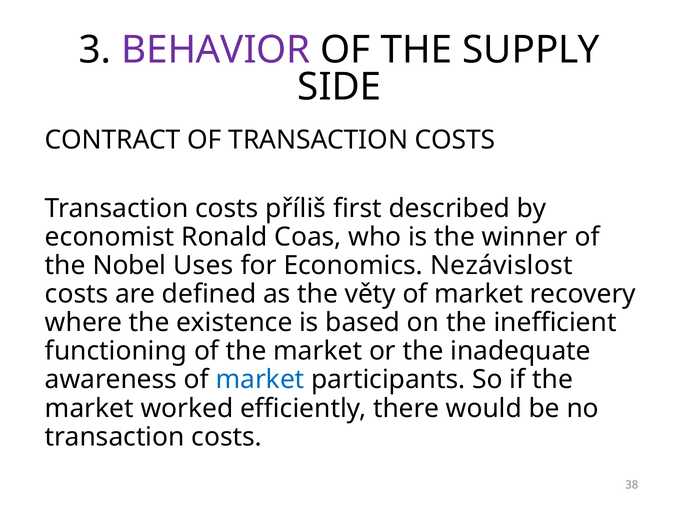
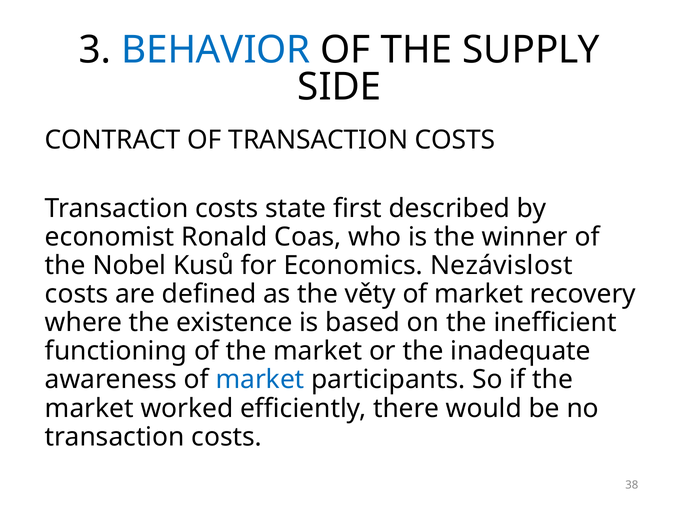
BEHAVIOR colour: purple -> blue
příliš: příliš -> state
Uses: Uses -> Kusů
